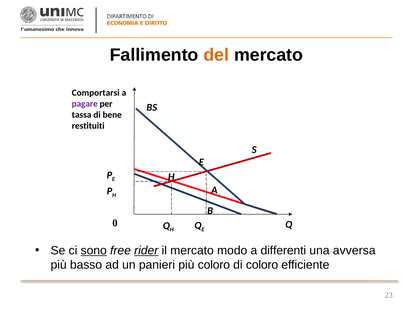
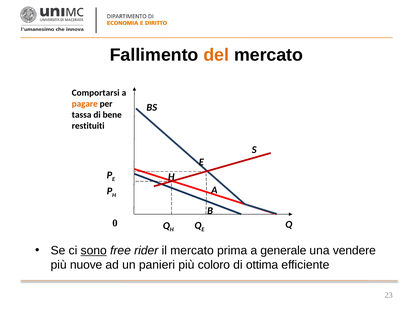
pagare colour: purple -> orange
rider underline: present -> none
modo: modo -> prima
differenti: differenti -> generale
avversa: avversa -> vendere
basso: basso -> nuove
di coloro: coloro -> ottima
